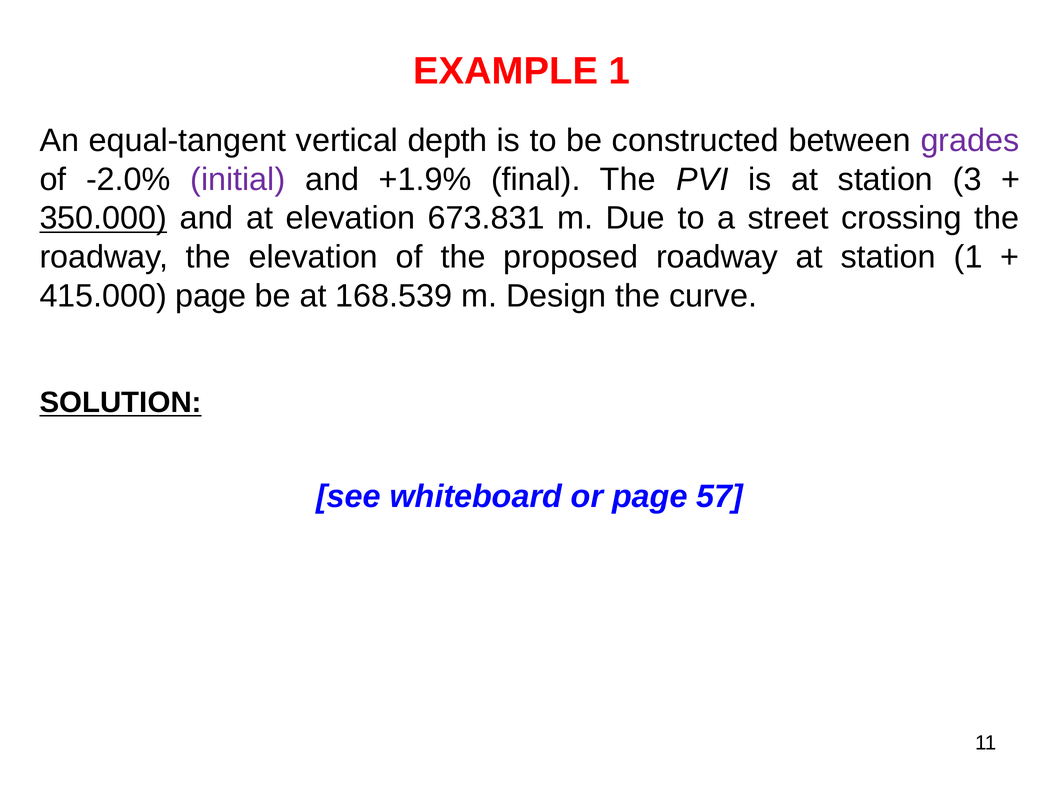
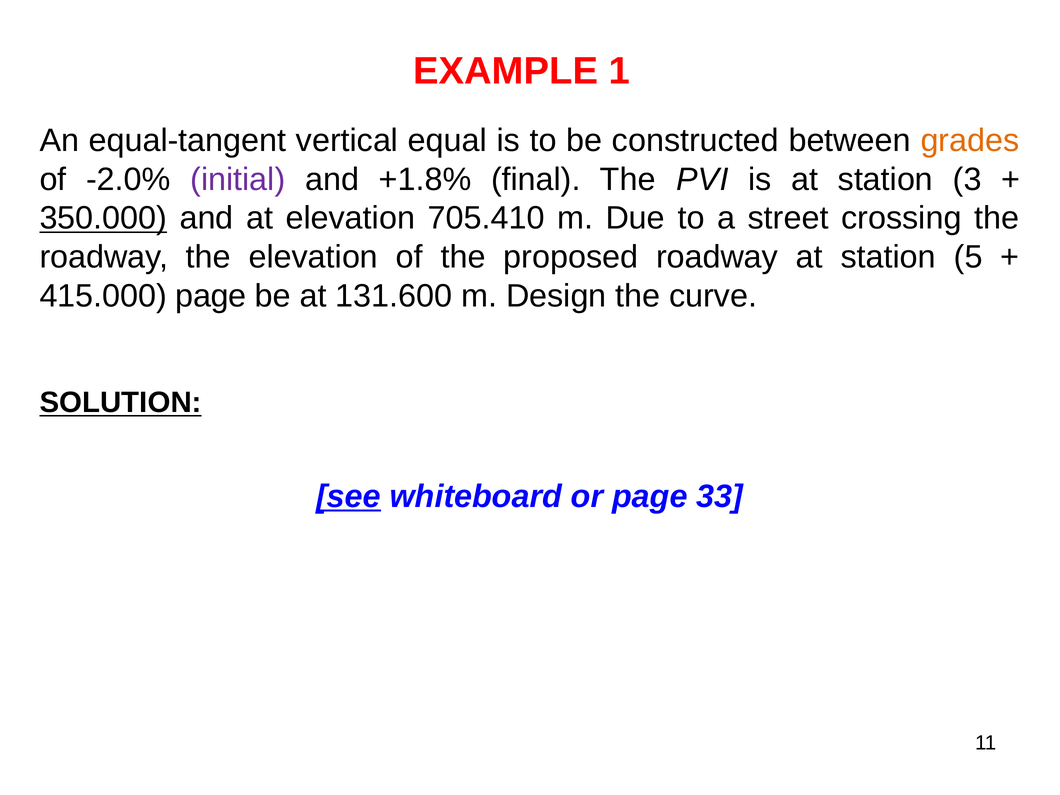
depth: depth -> equal
grades colour: purple -> orange
+1.9%: +1.9% -> +1.8%
673.831: 673.831 -> 705.410
station 1: 1 -> 5
168.539: 168.539 -> 131.600
see underline: none -> present
57: 57 -> 33
